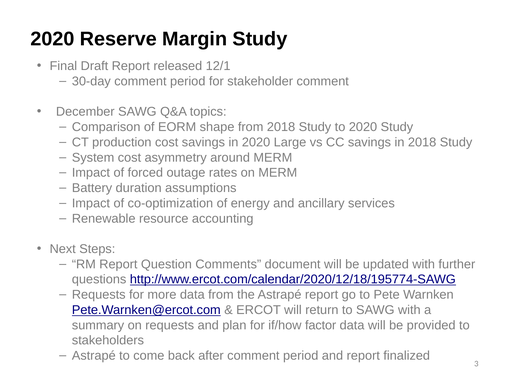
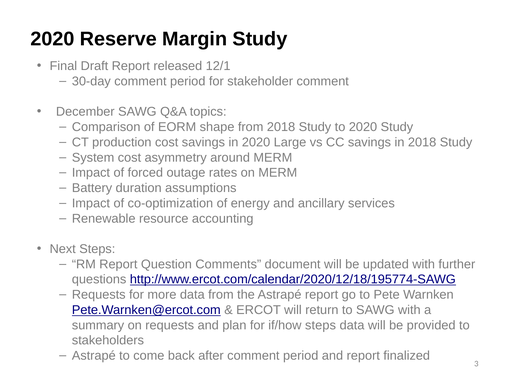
if/how factor: factor -> steps
